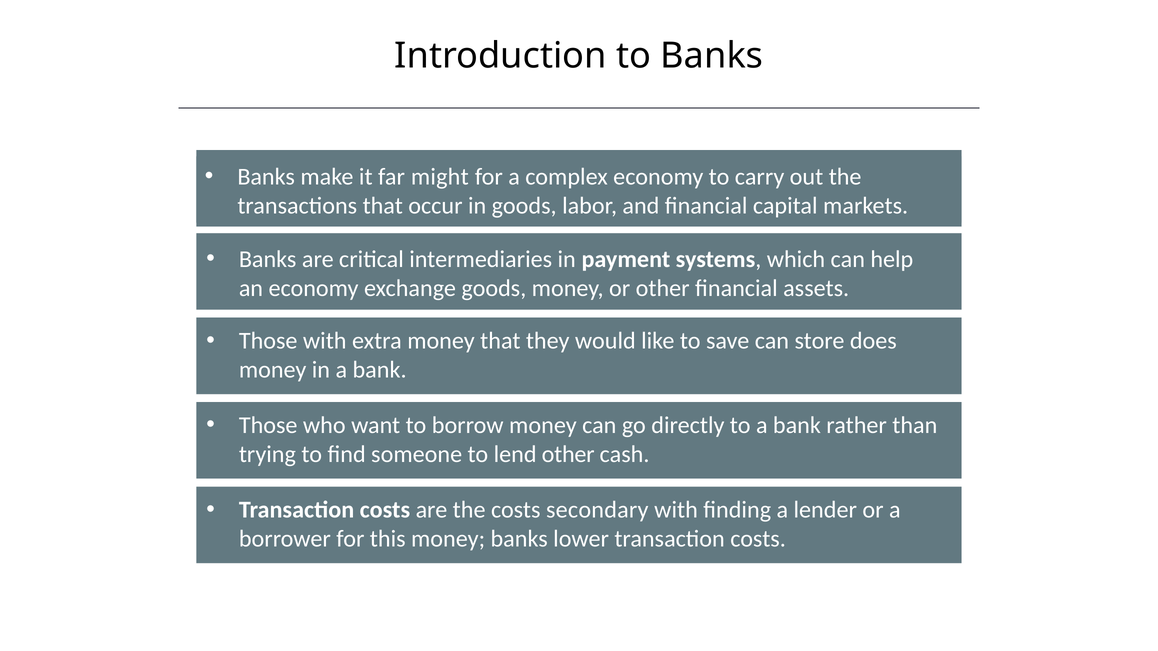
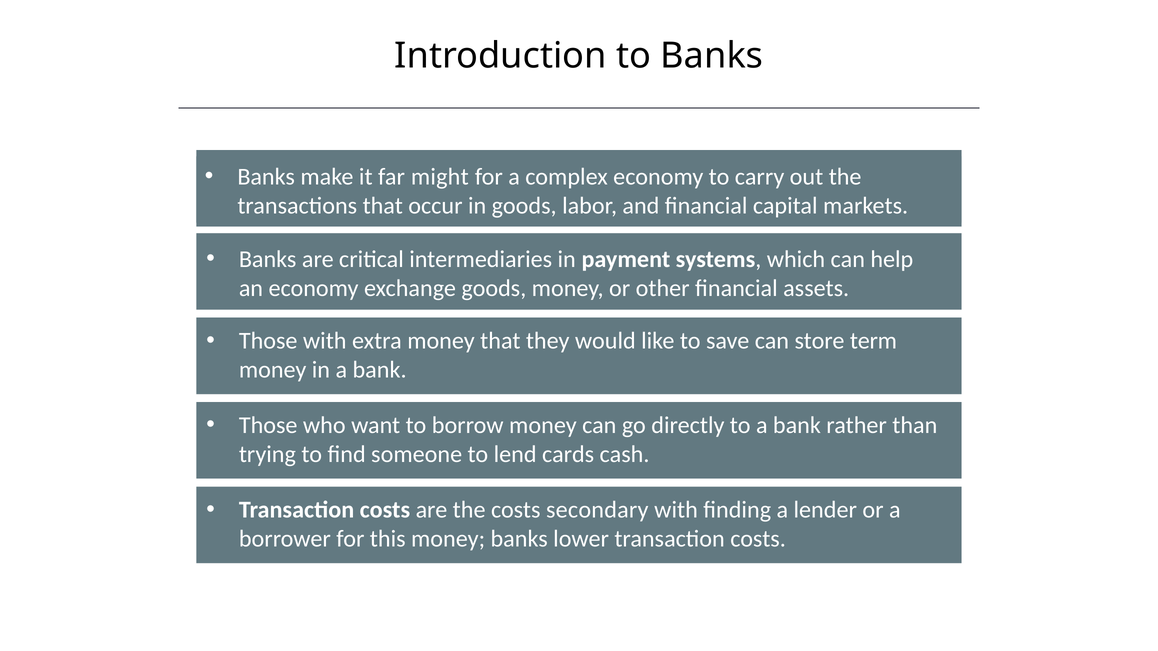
does: does -> term
lend other: other -> cards
